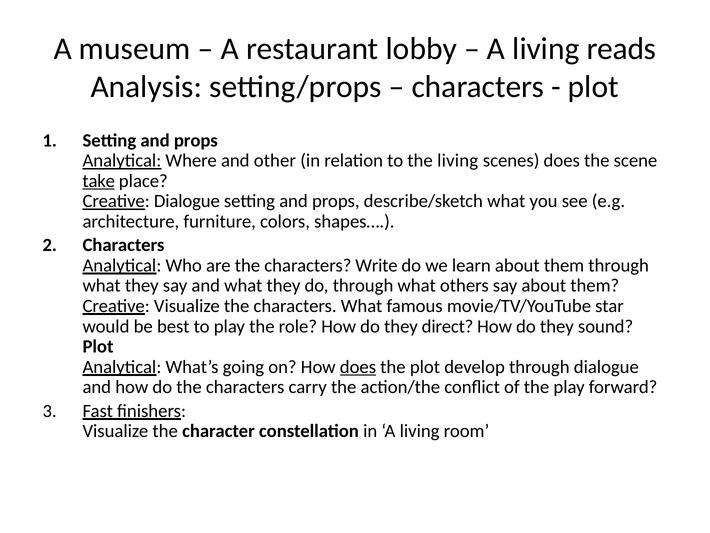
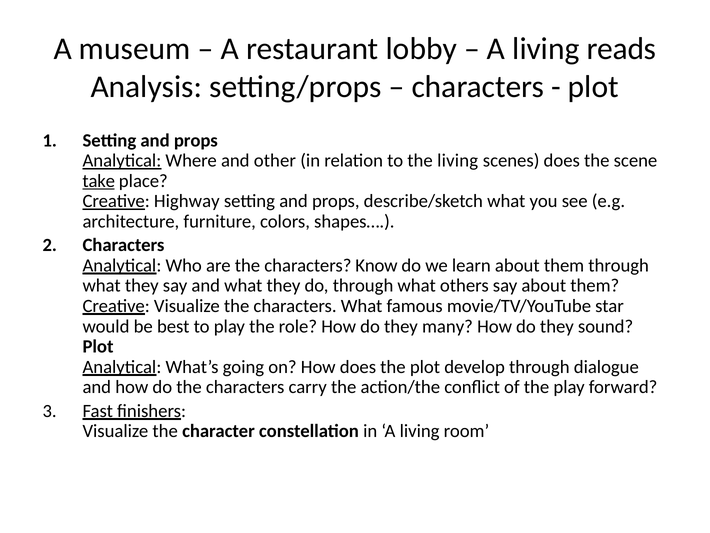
Creative Dialogue: Dialogue -> Highway
Write: Write -> Know
direct: direct -> many
does at (358, 366) underline: present -> none
